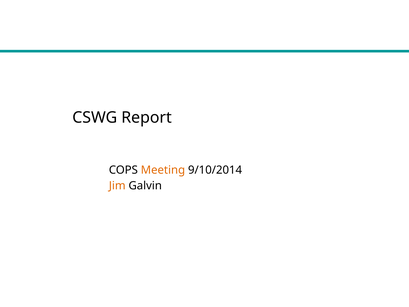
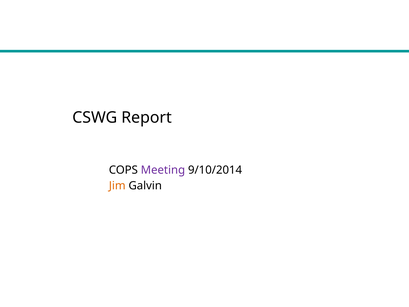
Meeting colour: orange -> purple
